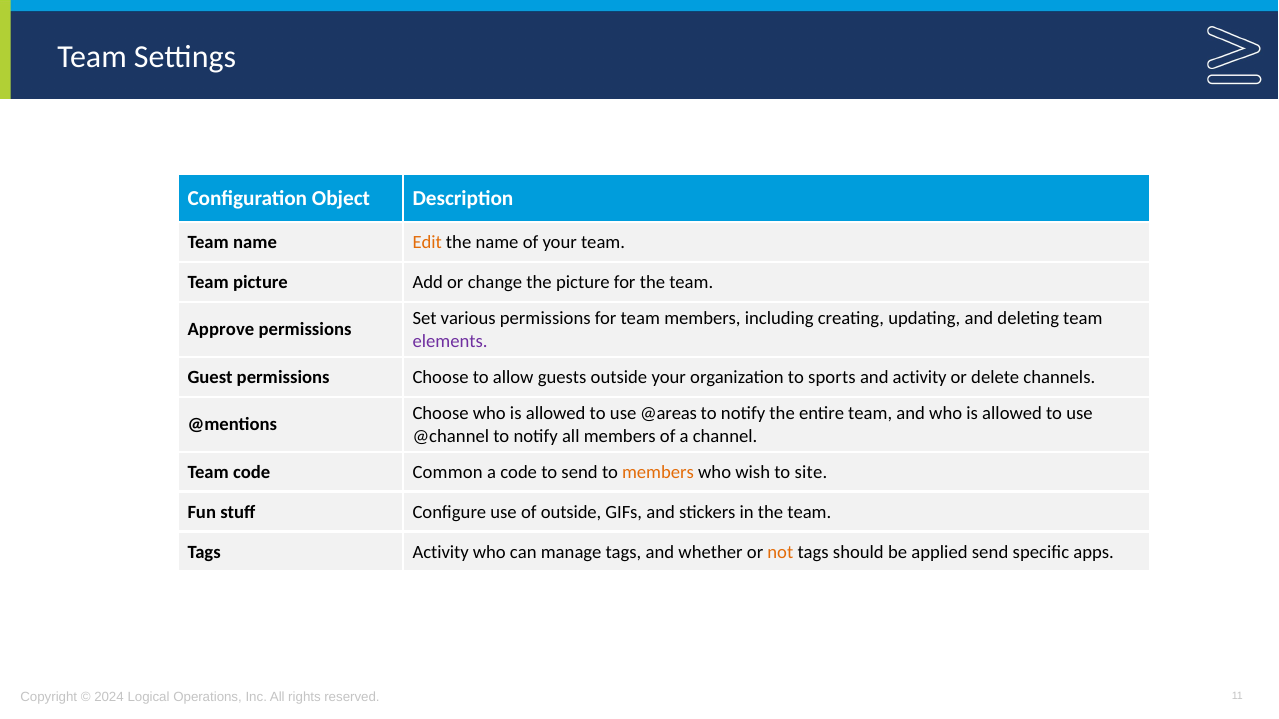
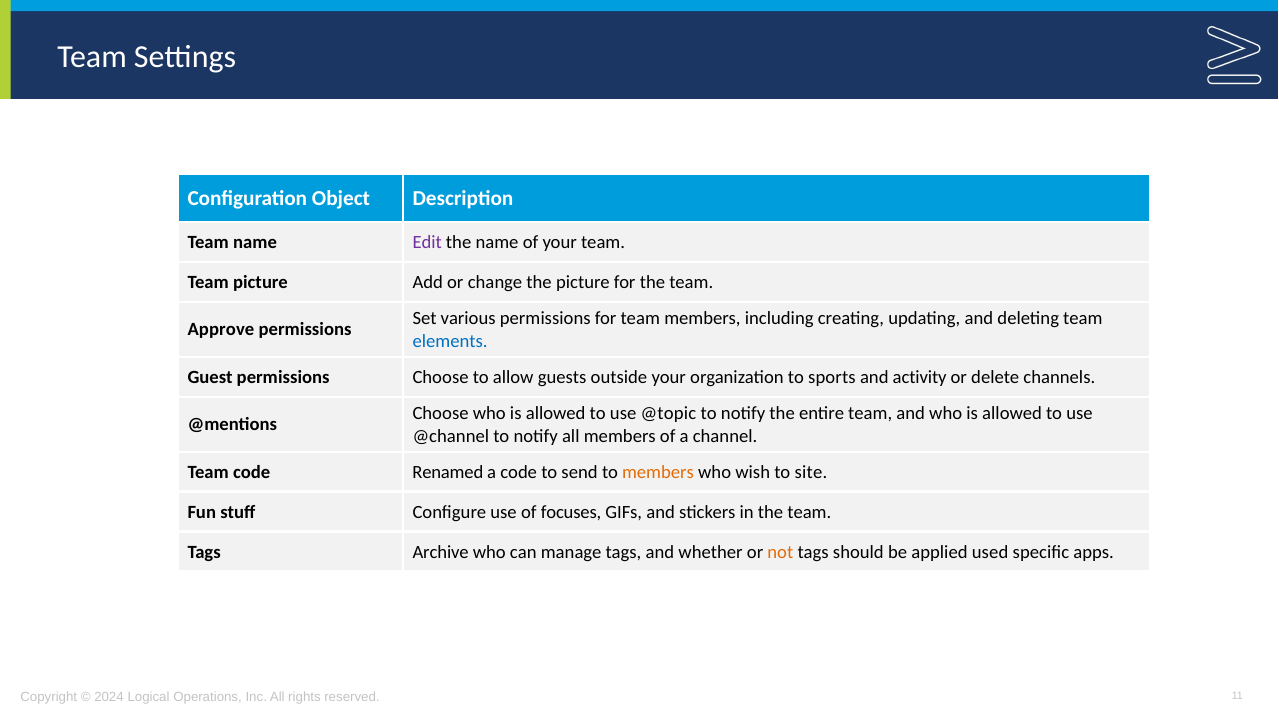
Edit colour: orange -> purple
elements colour: purple -> blue
@areas: @areas -> @topic
Common: Common -> Renamed
of outside: outside -> focuses
Tags Activity: Activity -> Archive
applied send: send -> used
